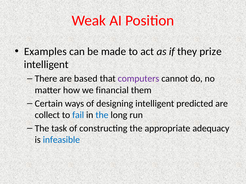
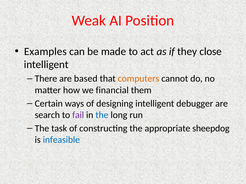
prize: prize -> close
computers colour: purple -> orange
predicted: predicted -> debugger
collect: collect -> search
fail colour: blue -> purple
adequacy: adequacy -> sheepdog
